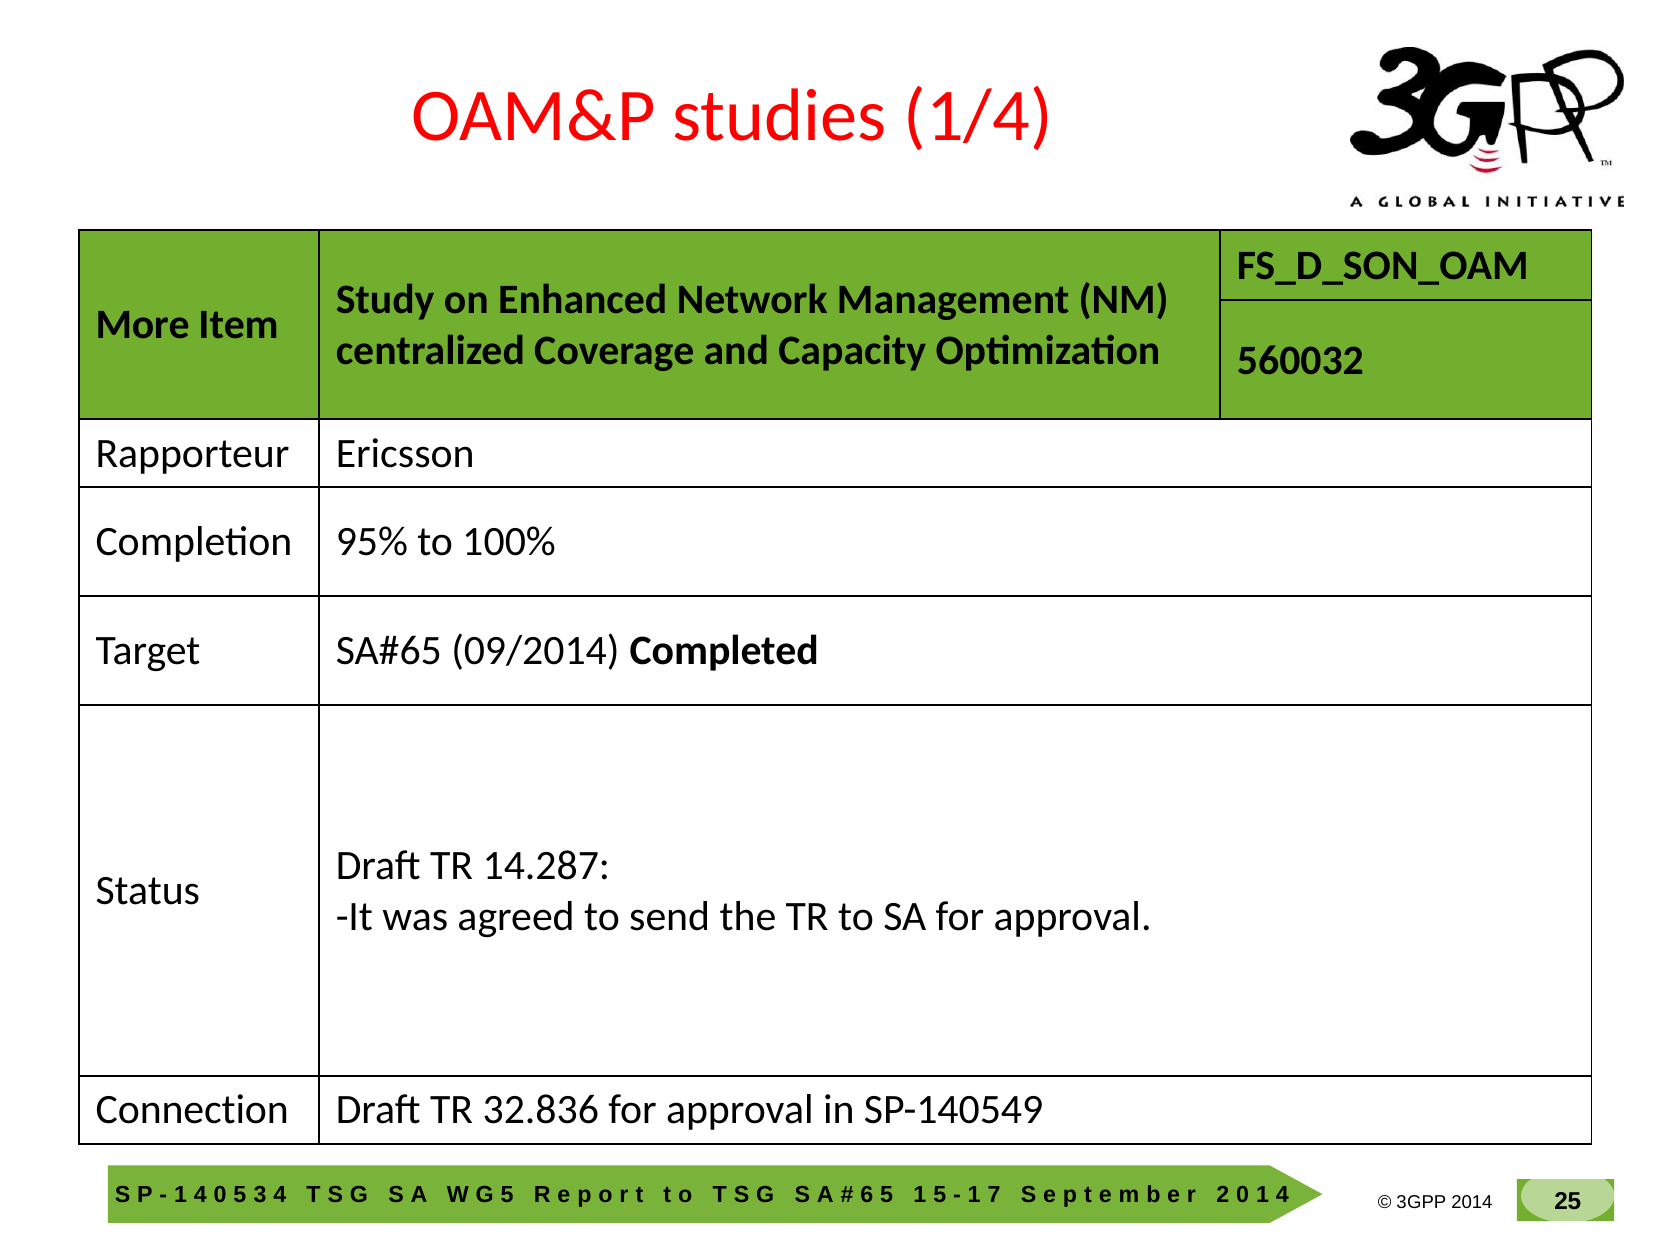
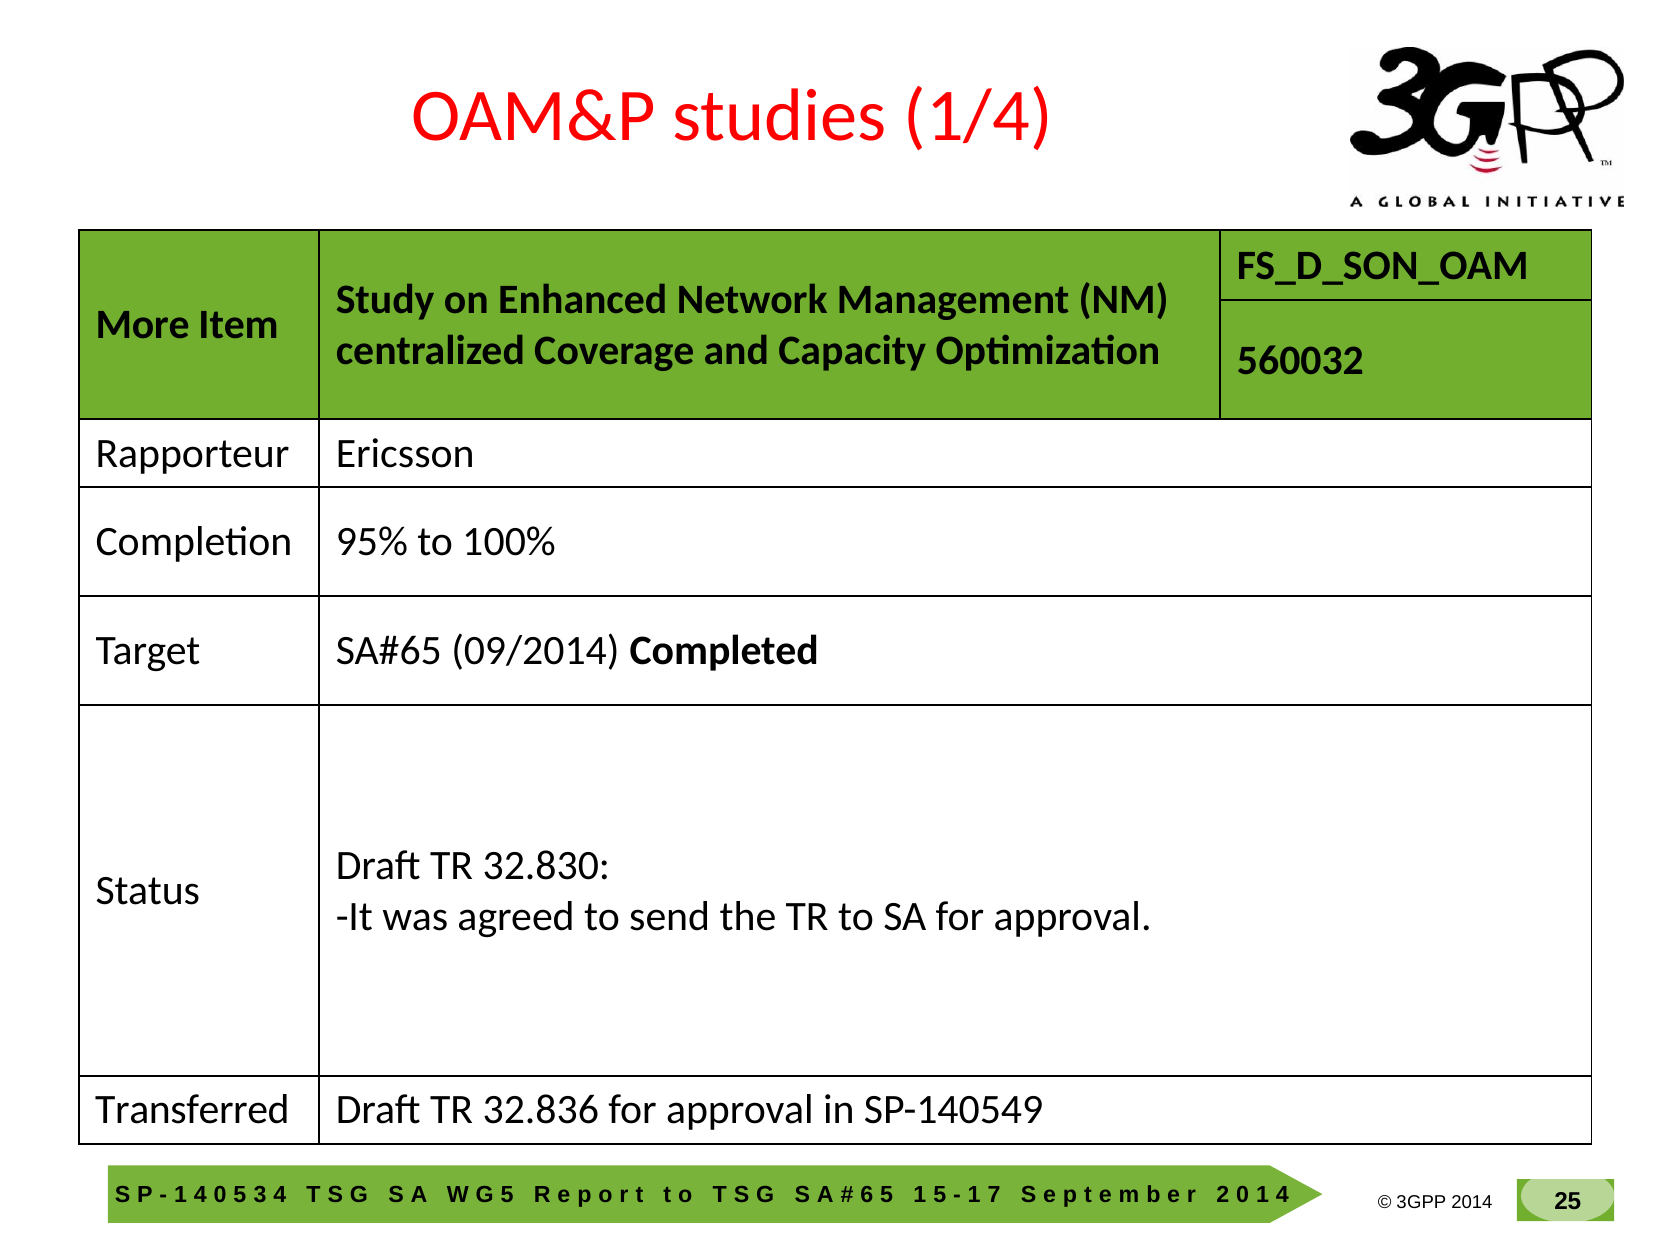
14.287: 14.287 -> 32.830
Connection: Connection -> Transferred
